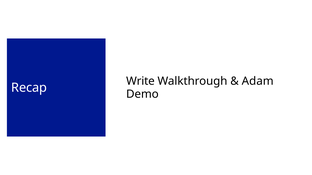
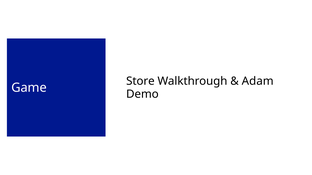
Write: Write -> Store
Recap: Recap -> Game
